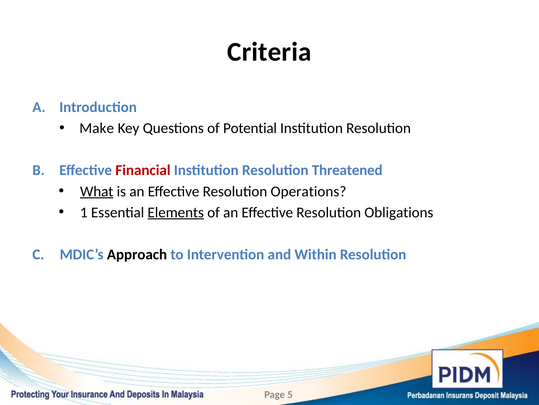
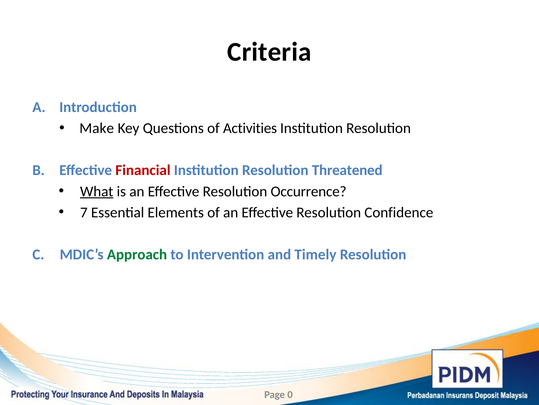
Potential: Potential -> Activities
Operations: Operations -> Occurrence
1: 1 -> 7
Elements underline: present -> none
Obligations: Obligations -> Confidence
Approach colour: black -> green
Within: Within -> Timely
5: 5 -> 0
